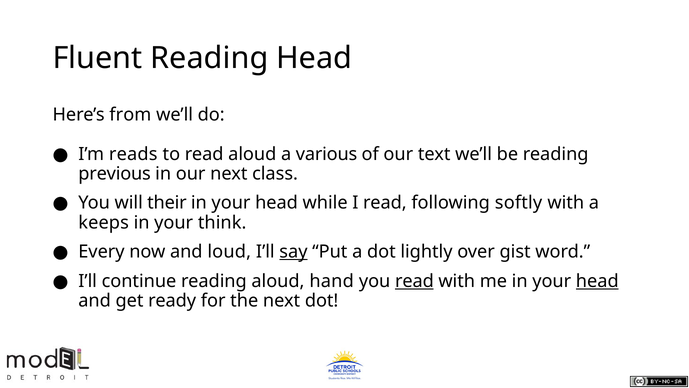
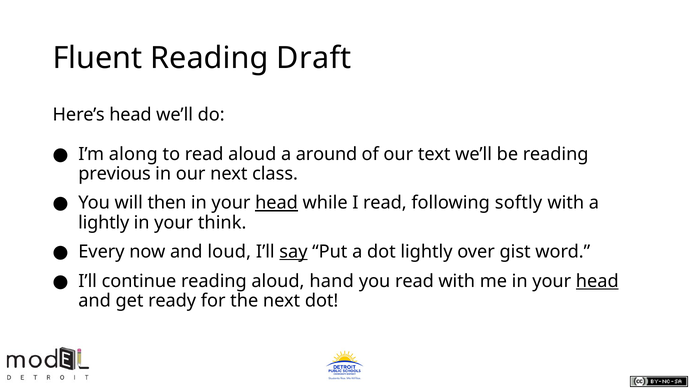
Reading Head: Head -> Draft
Here’s from: from -> head
reads: reads -> along
various: various -> around
their: their -> then
head at (277, 203) underline: none -> present
keeps at (104, 222): keeps -> lightly
read at (414, 281) underline: present -> none
